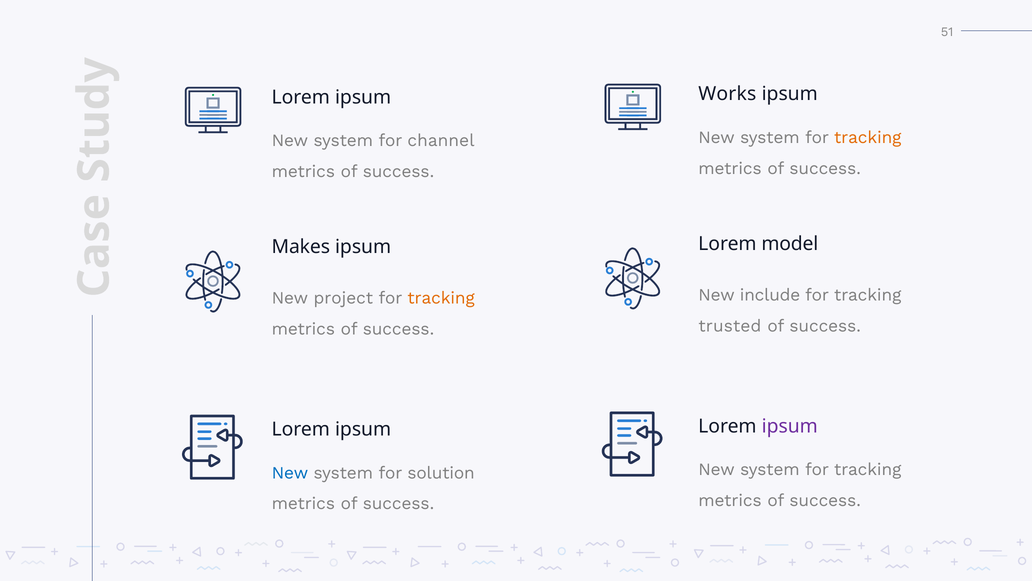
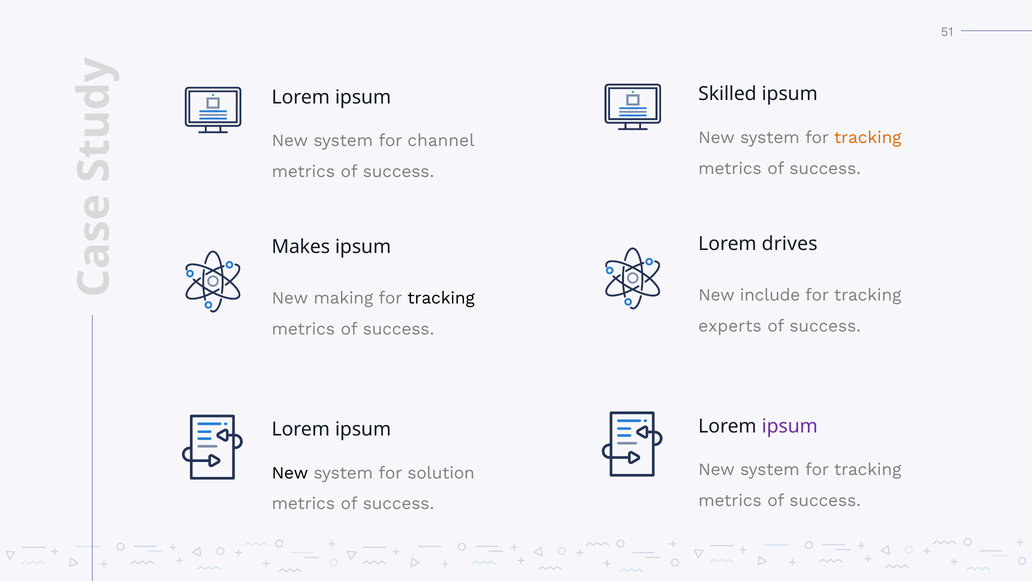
Works: Works -> Skilled
model: model -> drives
project: project -> making
tracking at (441, 298) colour: orange -> black
trusted: trusted -> experts
New at (290, 472) colour: blue -> black
